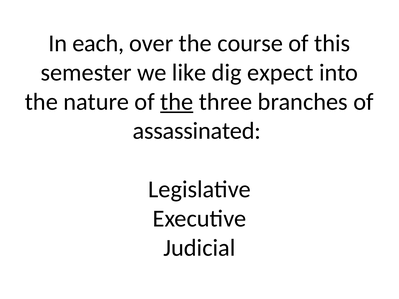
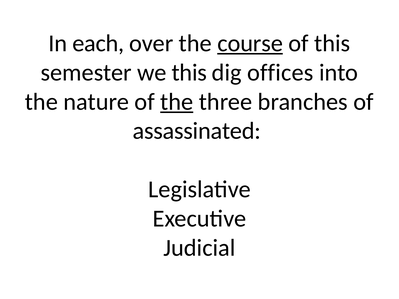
course underline: none -> present
we like: like -> this
expect: expect -> offices
